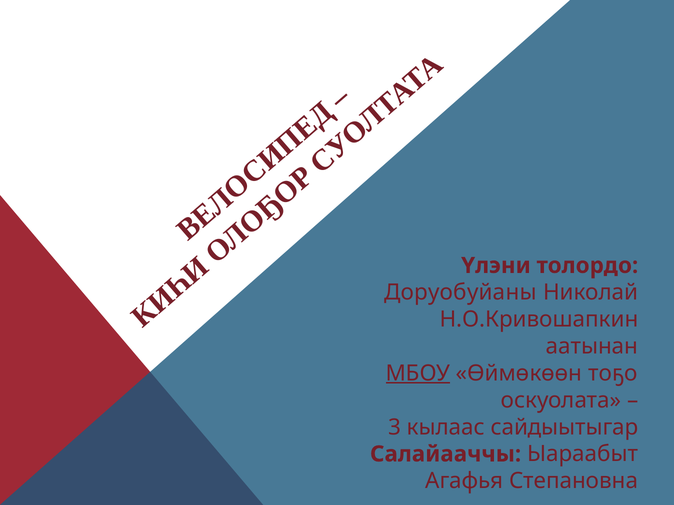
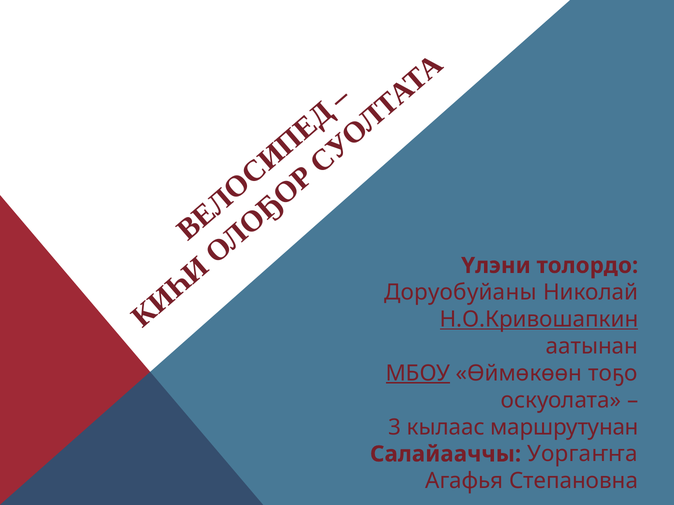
Н.О.Кривошапкин underline: none -> present
сайдыытыгар: сайдыытыгар -> маршрутунан
Ыараабыт: Ыараабыт -> Уоргаҥҥа
